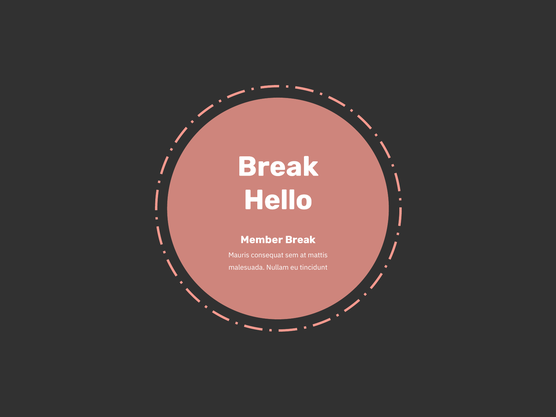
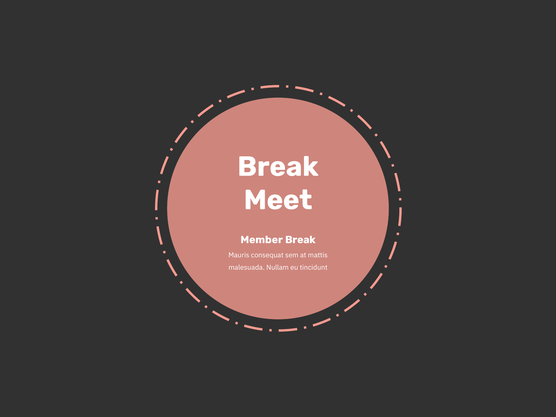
Hello: Hello -> Meet
